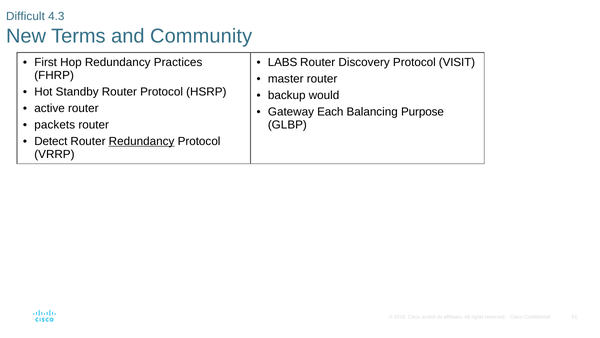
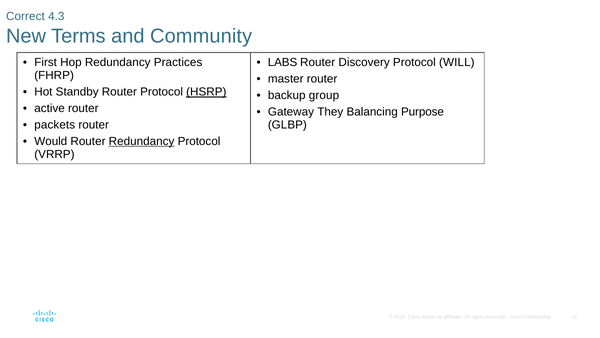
Difficult: Difficult -> Correct
VISIT: VISIT -> WILL
HSRP underline: none -> present
would: would -> group
Each: Each -> They
Detect: Detect -> Would
